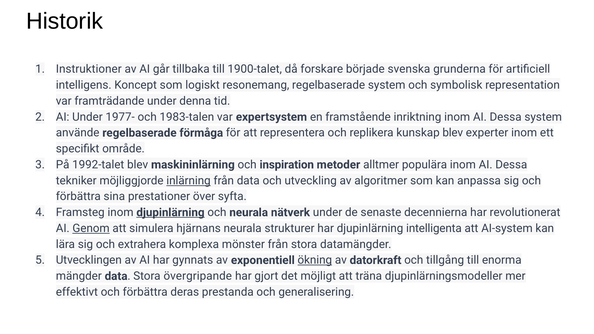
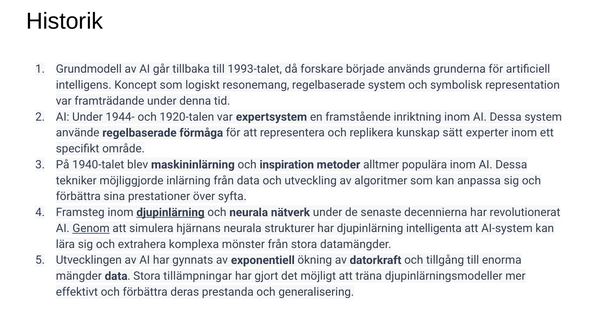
Instruktioner: Instruktioner -> Grundmodell
1900-talet: 1900-talet -> 1993-talet
svenska: svenska -> används
1977-: 1977- -> 1944-
1983-talen: 1983-talen -> 1920-talen
kunskap blev: blev -> sätt
1992-talet: 1992-talet -> 1940-talet
inlärning underline: present -> none
ökning underline: present -> none
övergripande: övergripande -> tillämpningar
